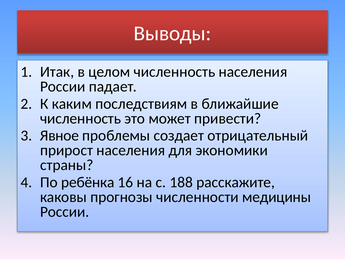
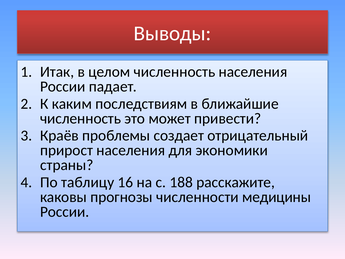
Явное: Явное -> Краёв
ребёнка: ребёнка -> таблицу
